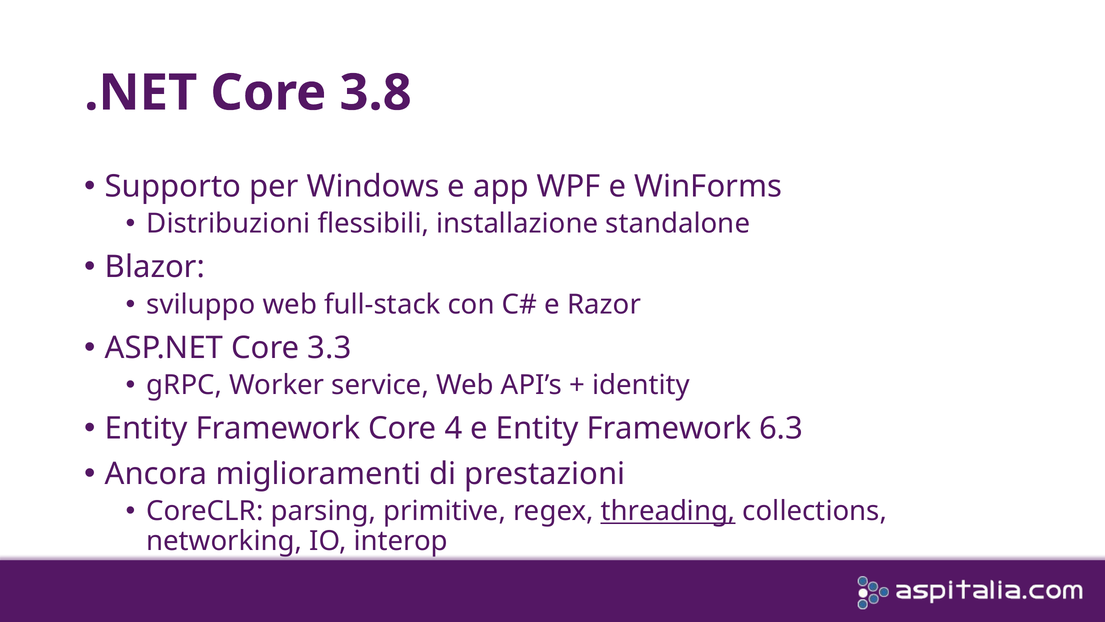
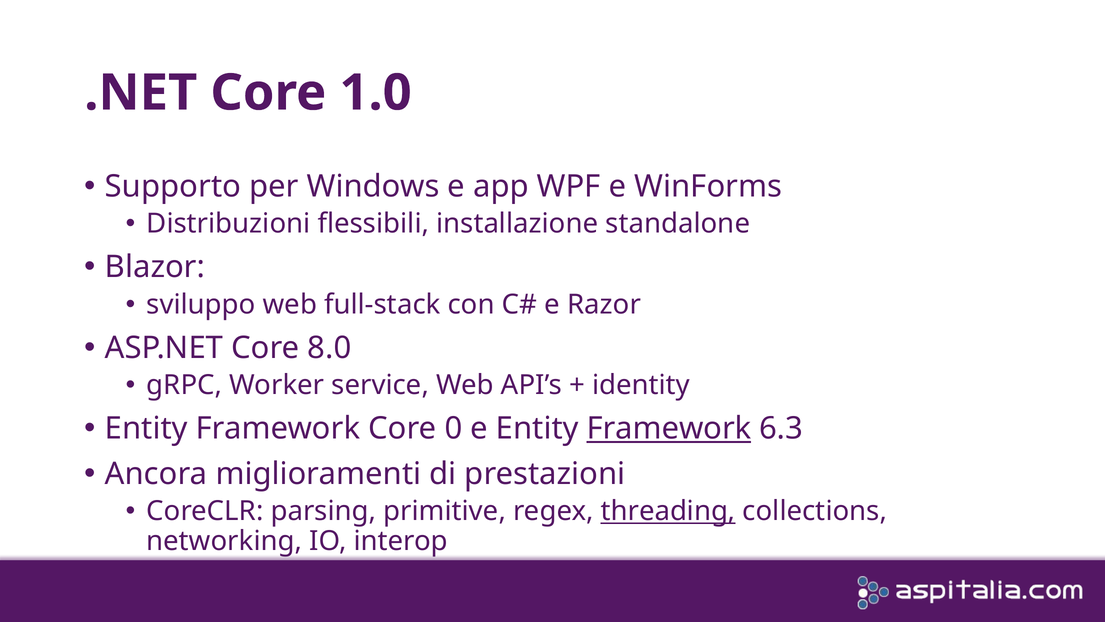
3.8: 3.8 -> 1.0
3.3: 3.3 -> 8.0
4: 4 -> 0
Framework at (669, 428) underline: none -> present
